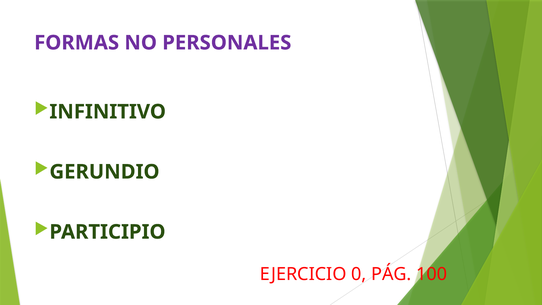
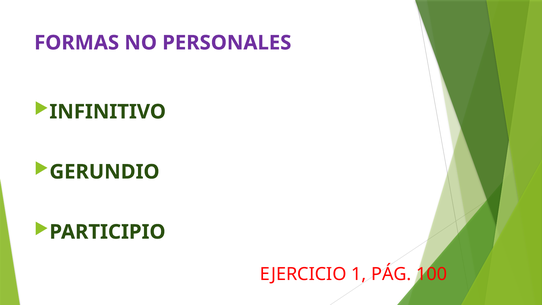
0: 0 -> 1
